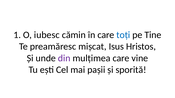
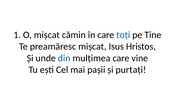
O iubesc: iubesc -> mișcat
din colour: purple -> blue
sporită: sporită -> purtați
